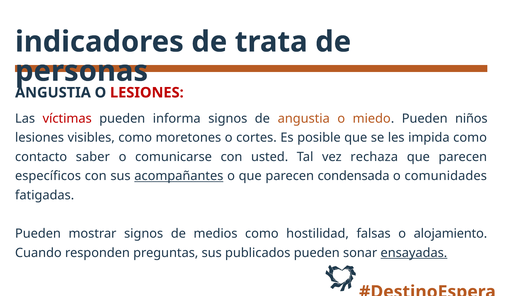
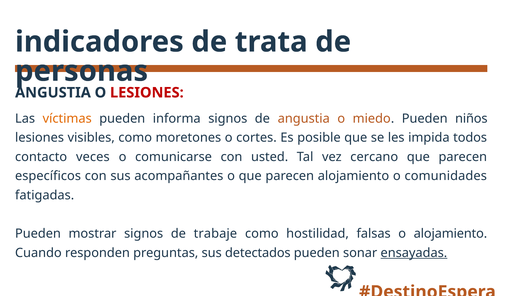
víctimas colour: red -> orange
impida como: como -> todos
saber: saber -> veces
rechaza: rechaza -> cercano
acompañantes underline: present -> none
parecen condensada: condensada -> alojamiento
medios: medios -> trabaje
publicados: publicados -> detectados
